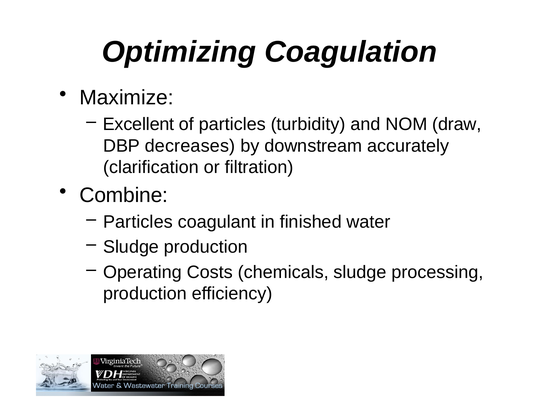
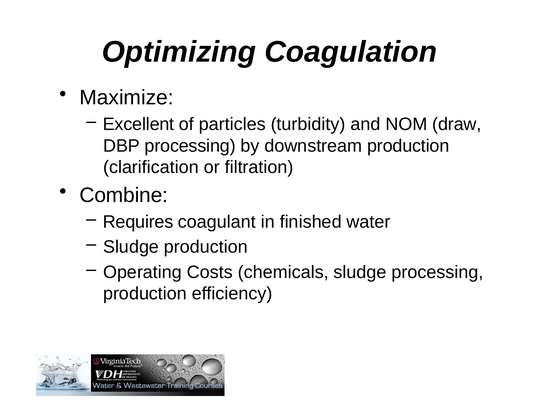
DBP decreases: decreases -> processing
downstream accurately: accurately -> production
Particles at (138, 222): Particles -> Requires
